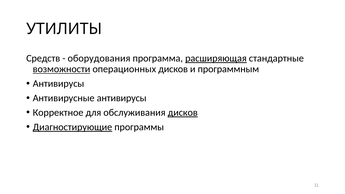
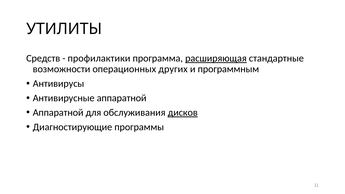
оборудования: оборудования -> профилактики
возможности underline: present -> none
операционных дисков: дисков -> других
Антивирусные антивирусы: антивирусы -> аппаратной
Корректное at (58, 113): Корректное -> Аппаратной
Диагностирующие underline: present -> none
